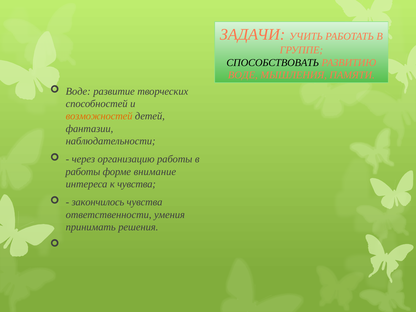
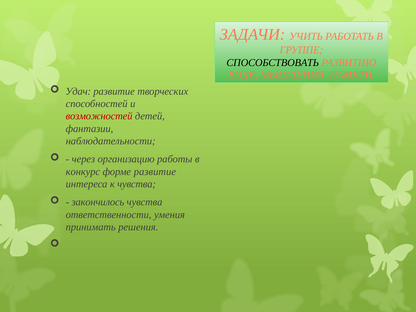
Воде at (78, 91): Воде -> Удач
возможностей colour: orange -> red
работы at (83, 172): работы -> конкурс
форме внимание: внимание -> развитие
